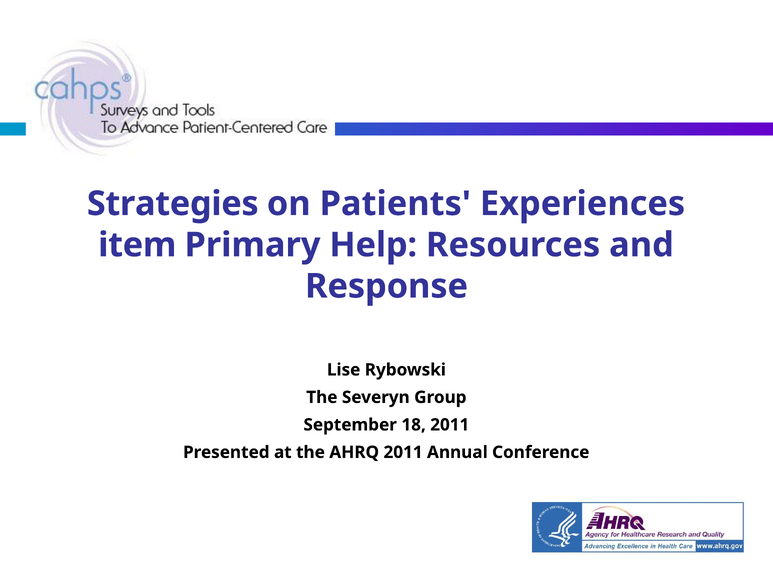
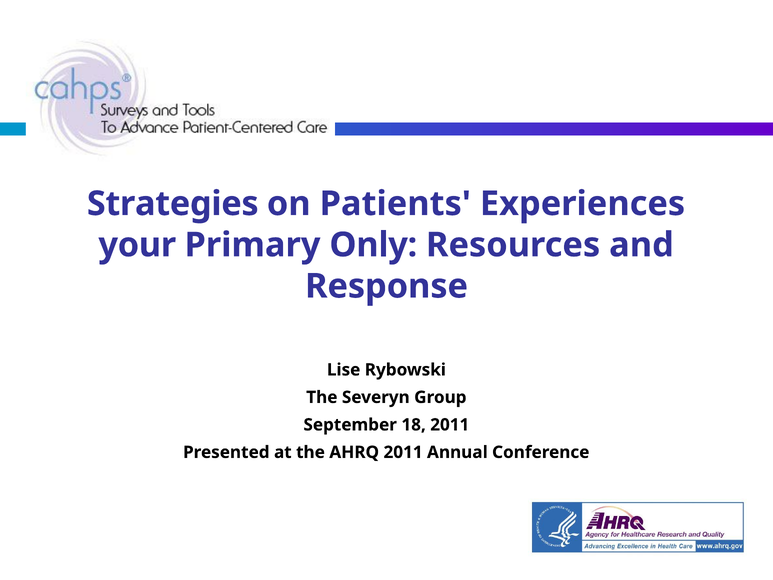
item: item -> your
Help: Help -> Only
